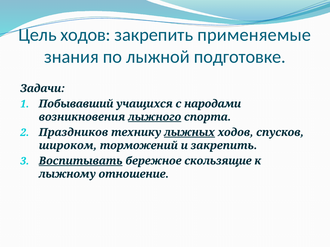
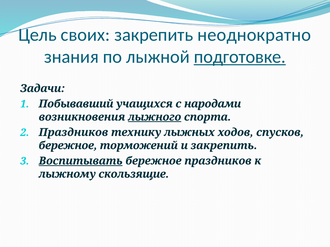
Цель ходов: ходов -> своих
применяемые: применяемые -> неоднократно
подготовке underline: none -> present
лыжных underline: present -> none
широком at (68, 146): широком -> бережное
бережное скользящие: скользящие -> праздников
отношение: отношение -> скользящие
